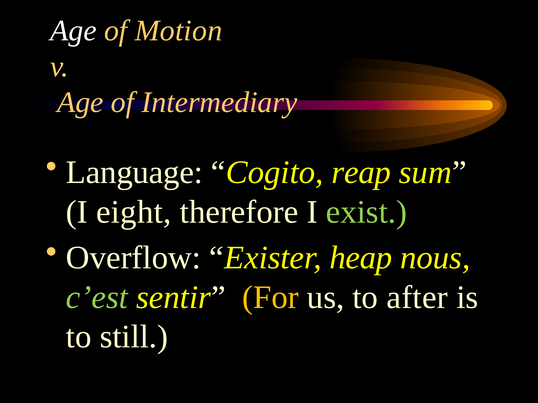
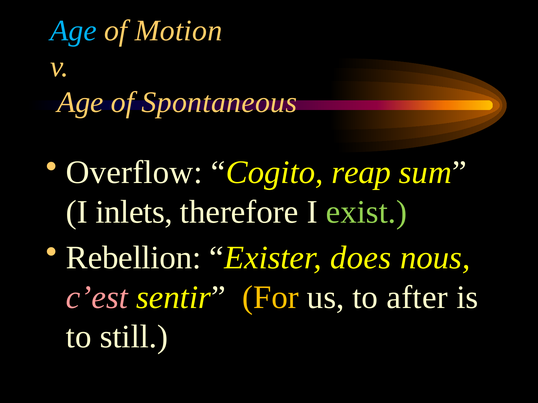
Age at (73, 31) colour: white -> light blue
Intermediary: Intermediary -> Spontaneous
Language: Language -> Overflow
eight: eight -> inlets
Overflow: Overflow -> Rebellion
heap: heap -> does
c’est colour: light green -> pink
